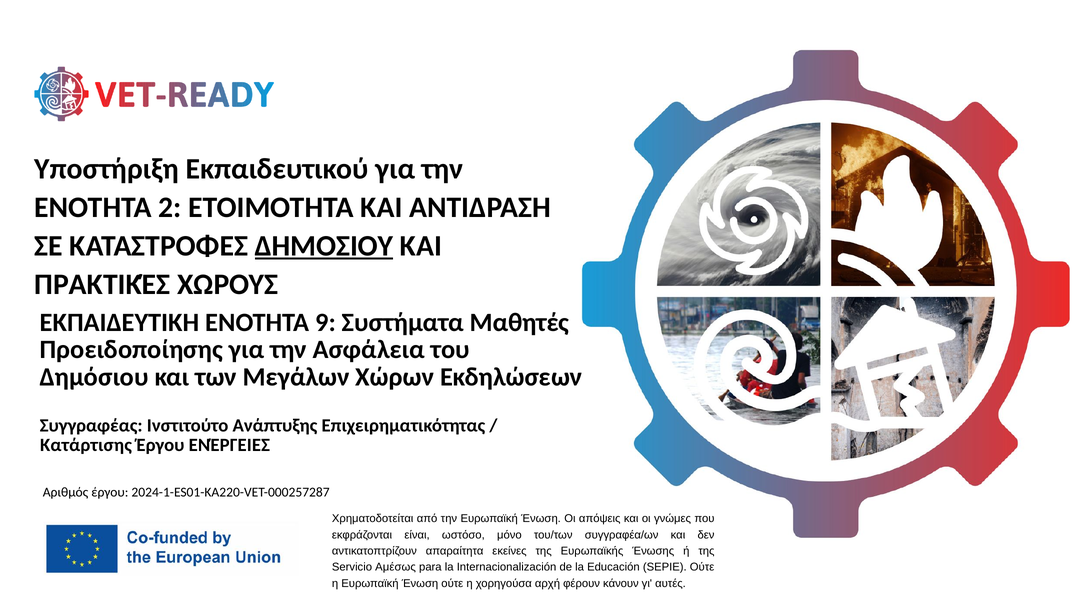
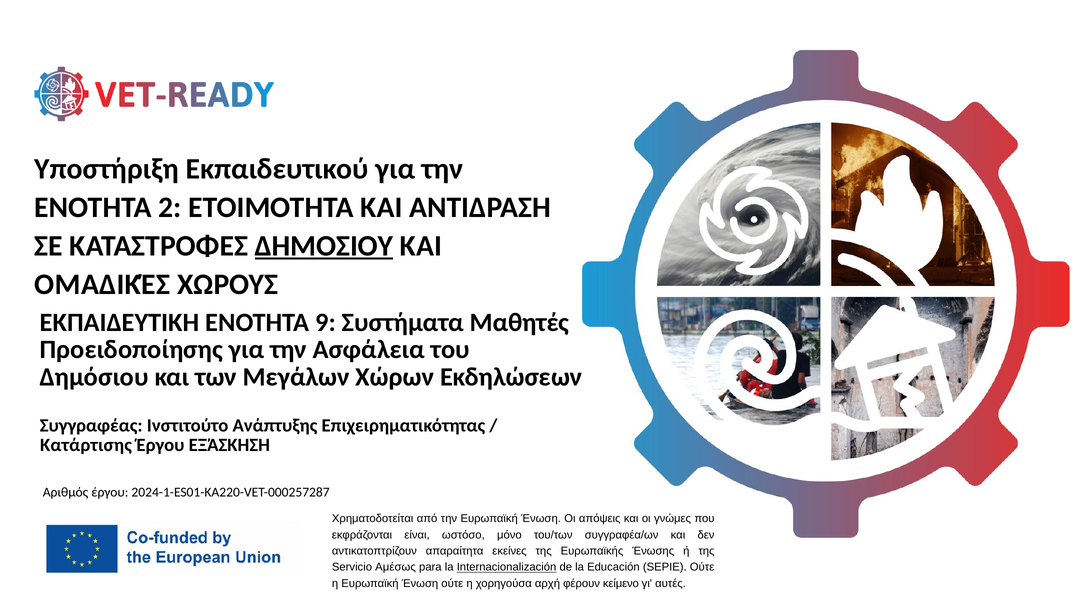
ΠΡΑΚΤΙΚΈΣ: ΠΡΑΚΤΙΚΈΣ -> ΟΜΑΔΙΚΈΣ
ΕΝΈΡΓΕΙΕΣ: ΕΝΈΡΓΕΙΕΣ -> ΕΞΆΣΚΗΣΗ
Internacionalización underline: none -> present
κάνουν: κάνουν -> κείμενο
